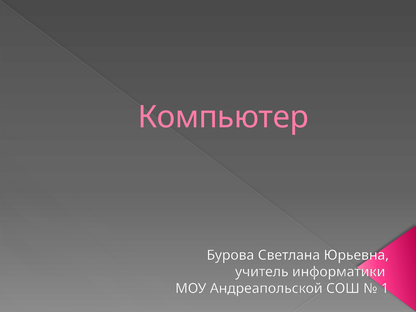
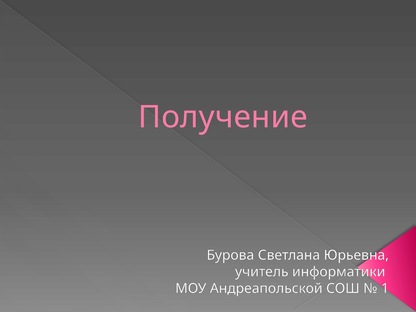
Компьютер: Компьютер -> Получение
